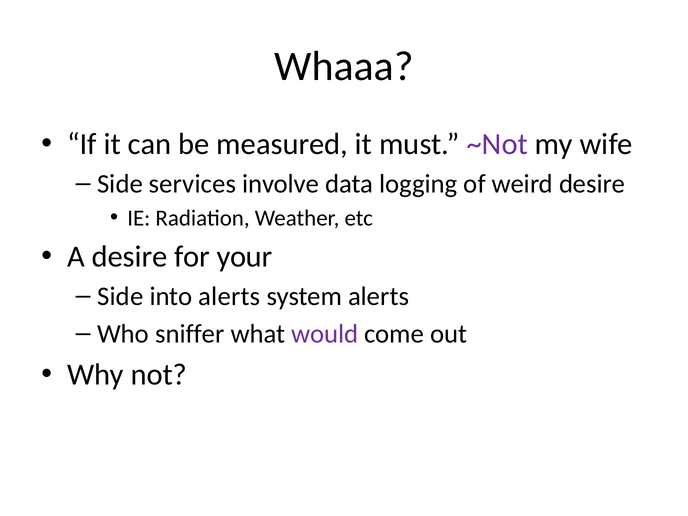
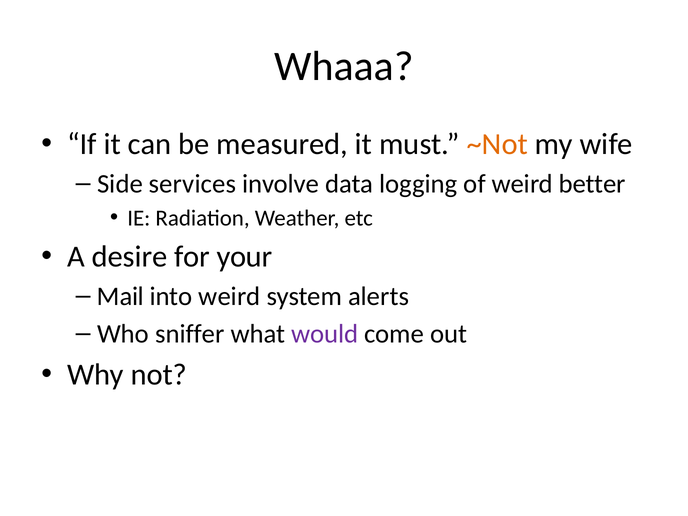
~Not colour: purple -> orange
weird desire: desire -> better
Side at (120, 296): Side -> Mail
into alerts: alerts -> weird
